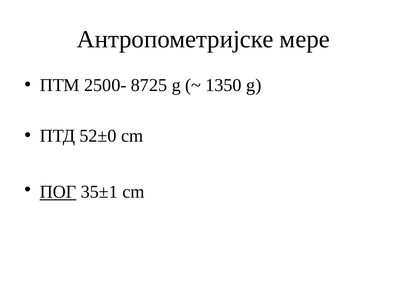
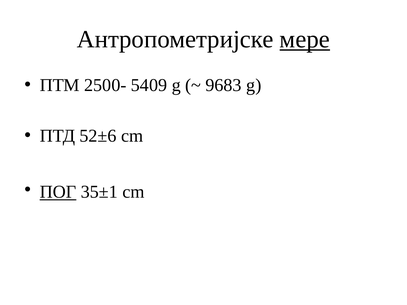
мере underline: none -> present
8725: 8725 -> 5409
1350: 1350 -> 9683
52±0: 52±0 -> 52±6
